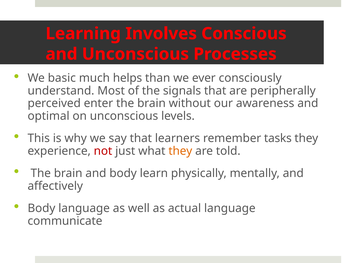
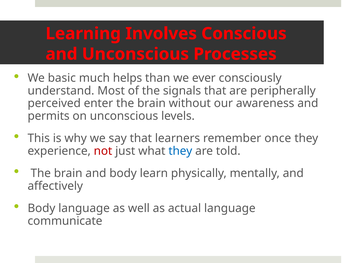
optimal: optimal -> permits
tasks: tasks -> once
they at (180, 151) colour: orange -> blue
